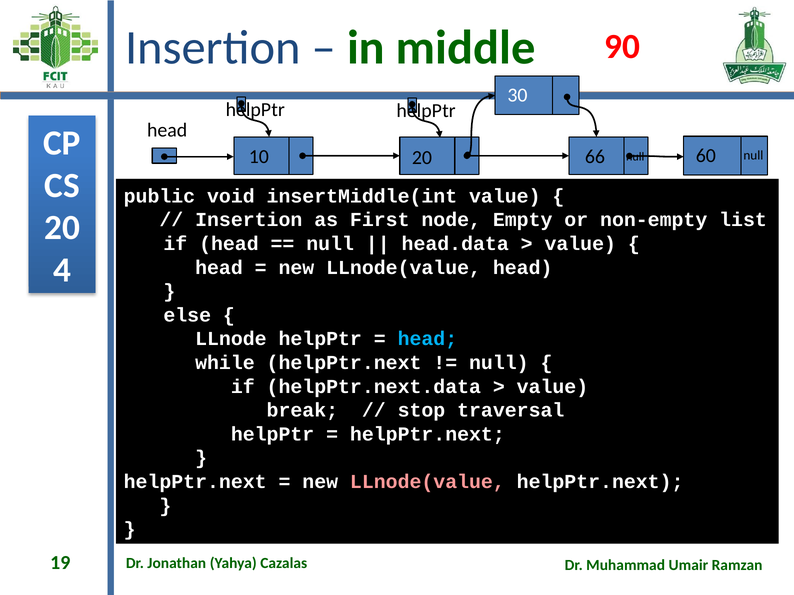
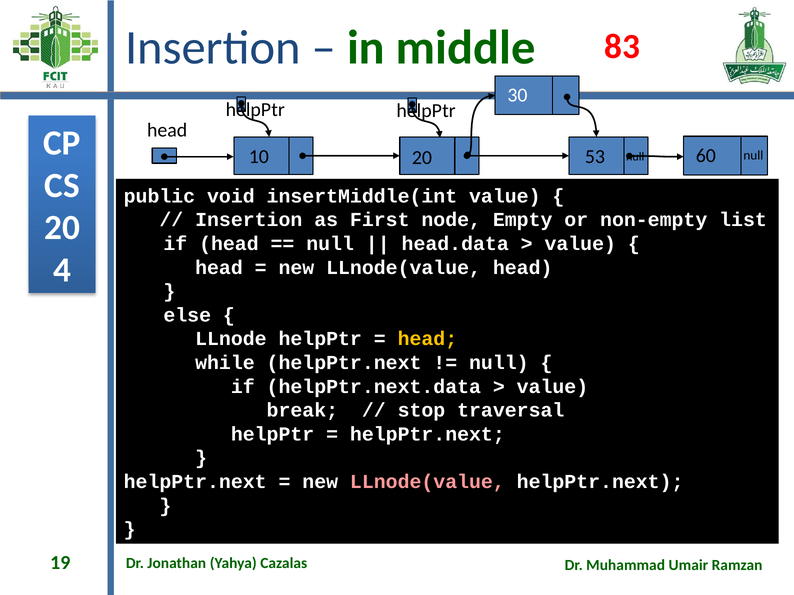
90: 90 -> 83
66: 66 -> 53
head at (427, 339) colour: light blue -> yellow
